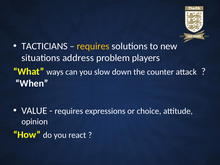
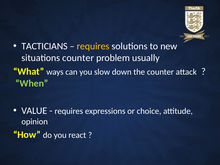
situations address: address -> counter
players: players -> usually
When colour: white -> light green
